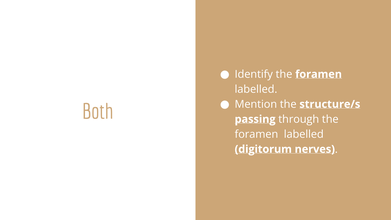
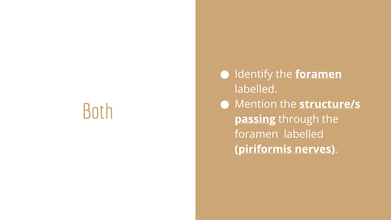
digitorum: digitorum -> piriformis
